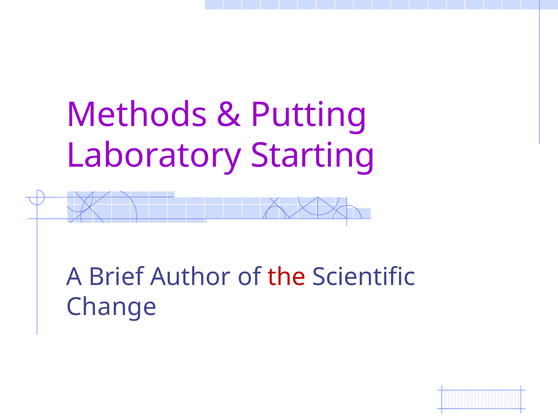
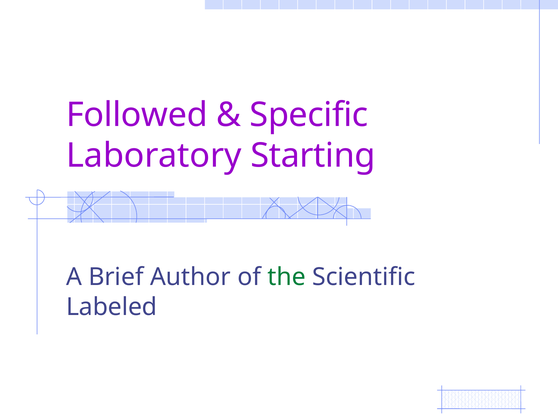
Methods: Methods -> Followed
Putting: Putting -> Specific
the colour: red -> green
Change: Change -> Labeled
